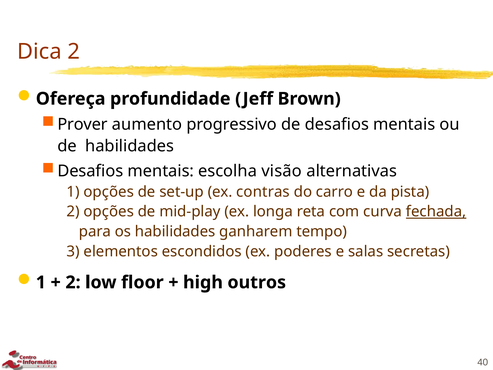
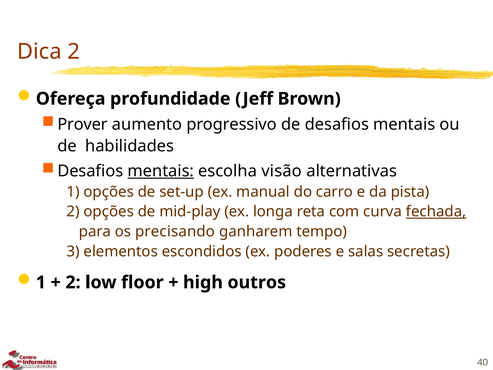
mentais at (161, 171) underline: none -> present
contras: contras -> manual
os habilidades: habilidades -> precisando
